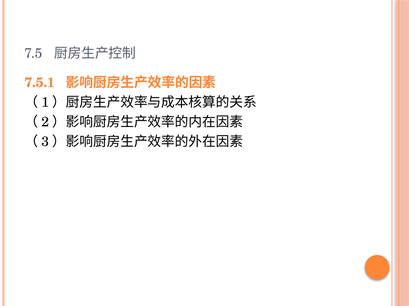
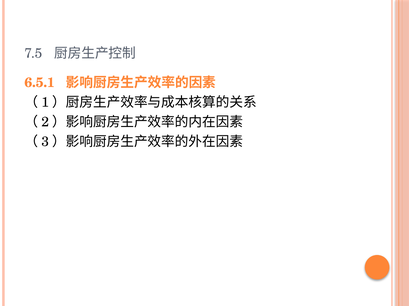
7.5.1: 7.5.1 -> 6.5.1
